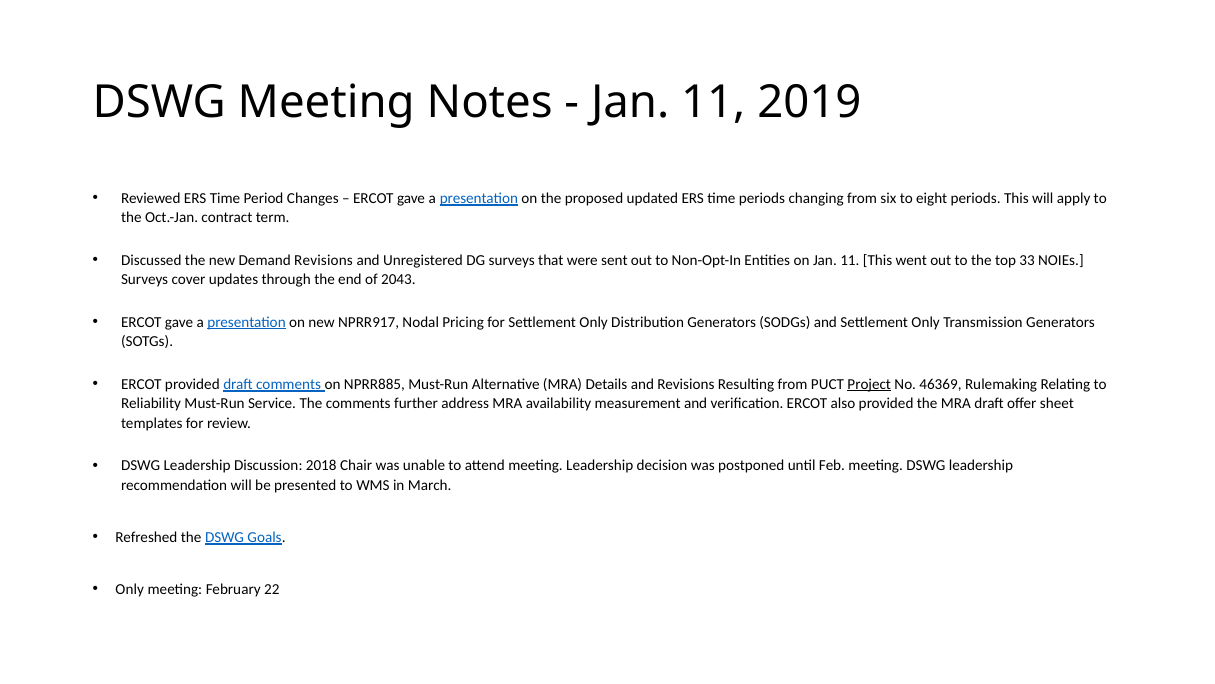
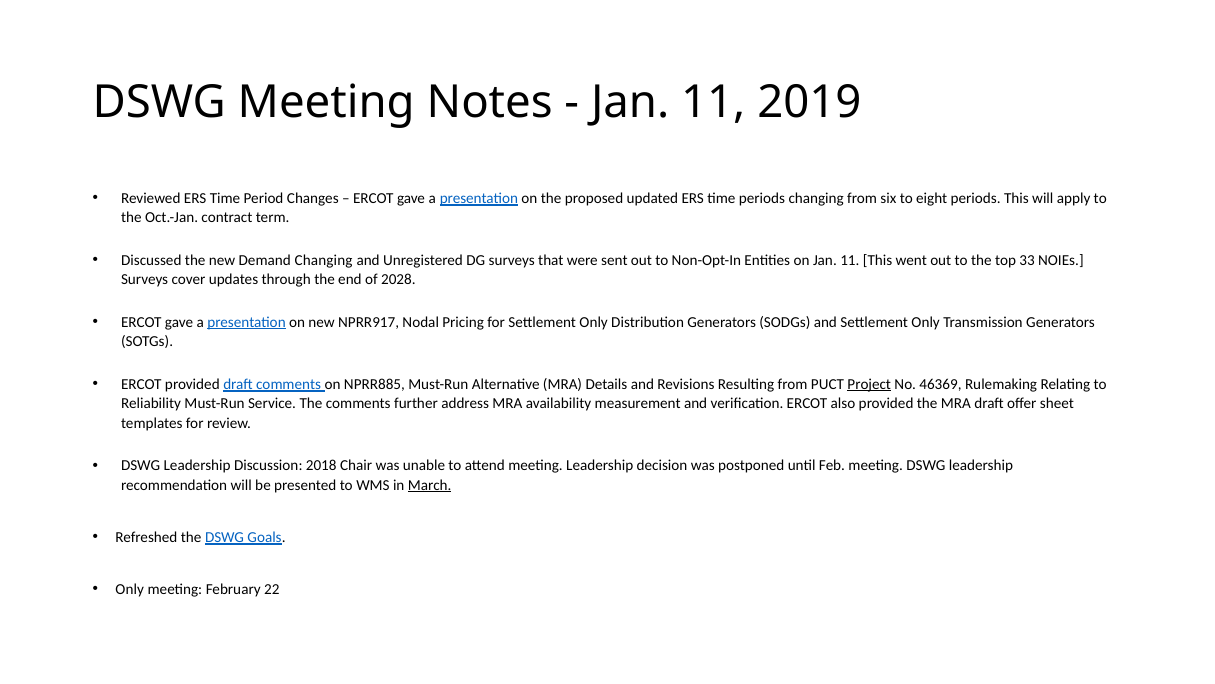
Demand Revisions: Revisions -> Changing
2043: 2043 -> 2028
March underline: none -> present
